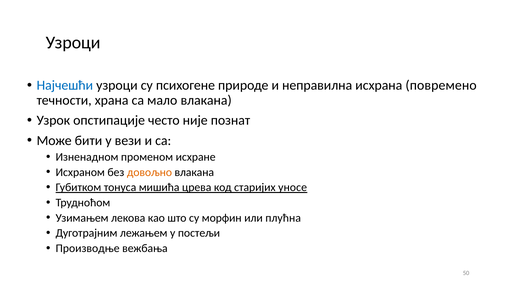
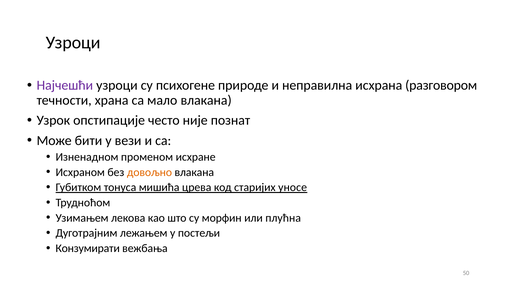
Најчешћи colour: blue -> purple
повремено: повремено -> разговором
Производње: Производње -> Конзумирати
